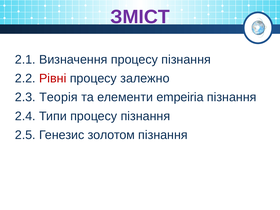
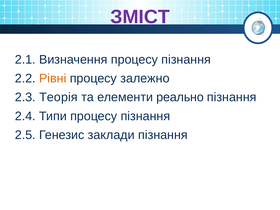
Рівні colour: red -> orange
еmреіrіа: еmреіrіа -> реально
золотом: золотом -> заклади
